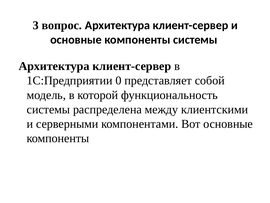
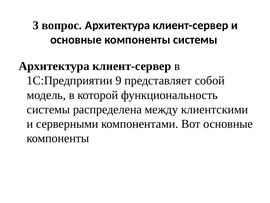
0: 0 -> 9
